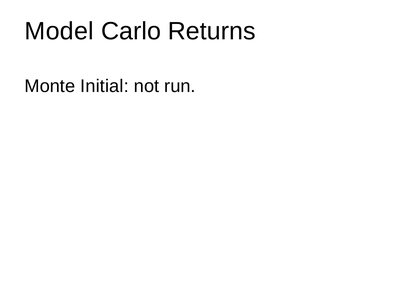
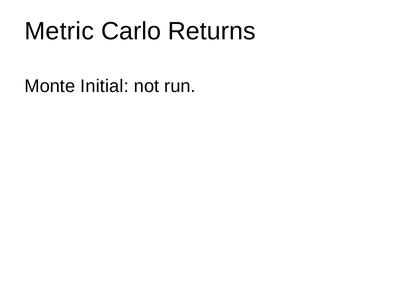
Model: Model -> Metric
